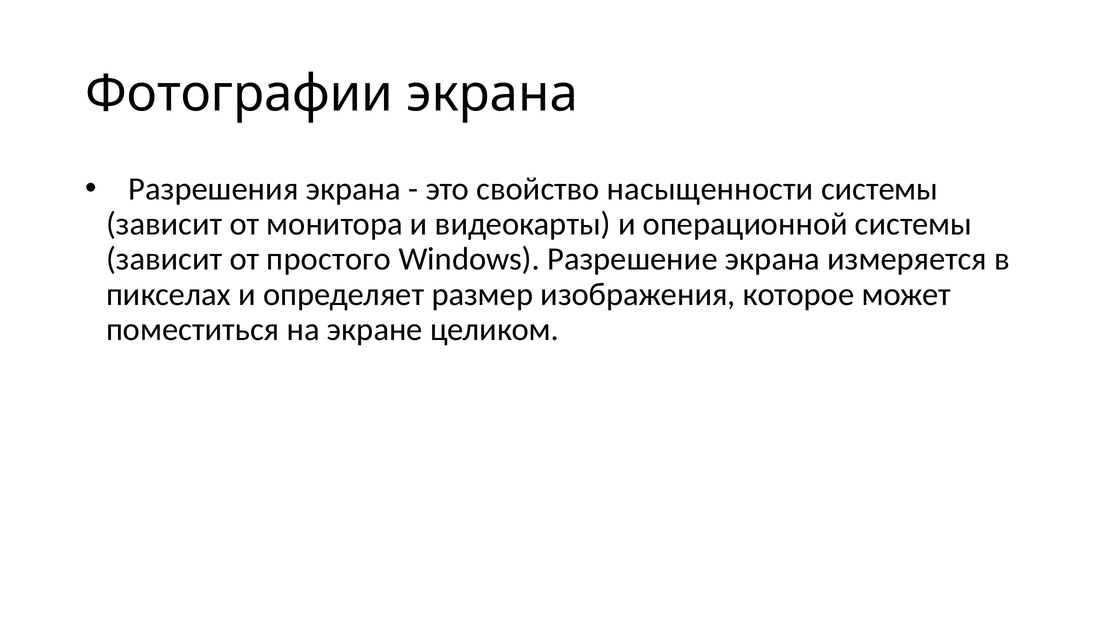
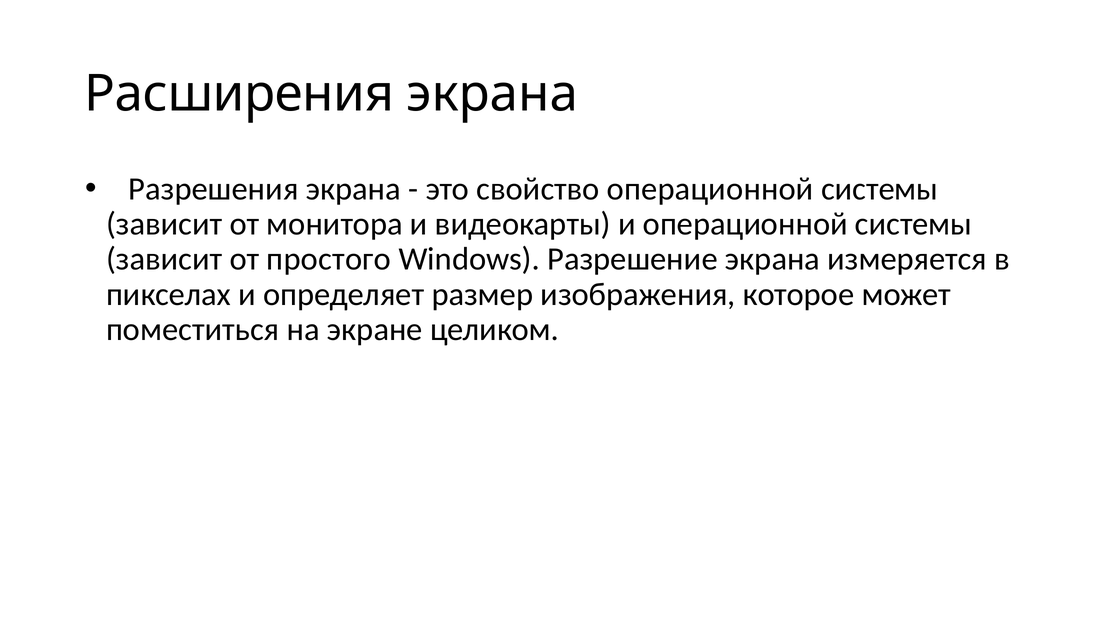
Фотографии: Фотографии -> Расширения
свойство насыщенности: насыщенности -> операционной
